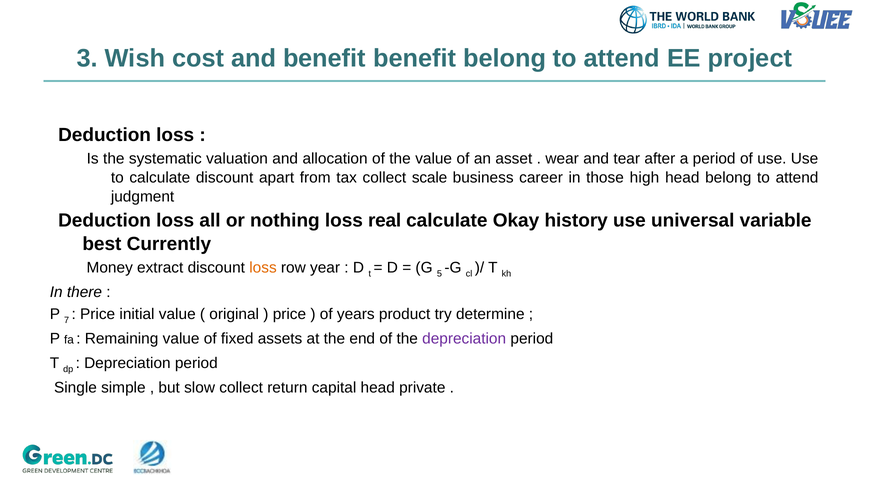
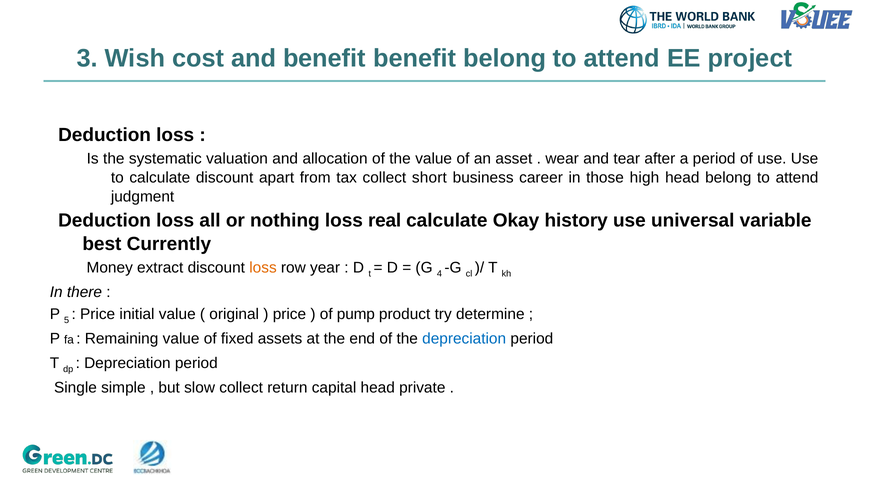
scale: scale -> short
5: 5 -> 4
7: 7 -> 5
years: years -> pump
depreciation at (464, 338) colour: purple -> blue
